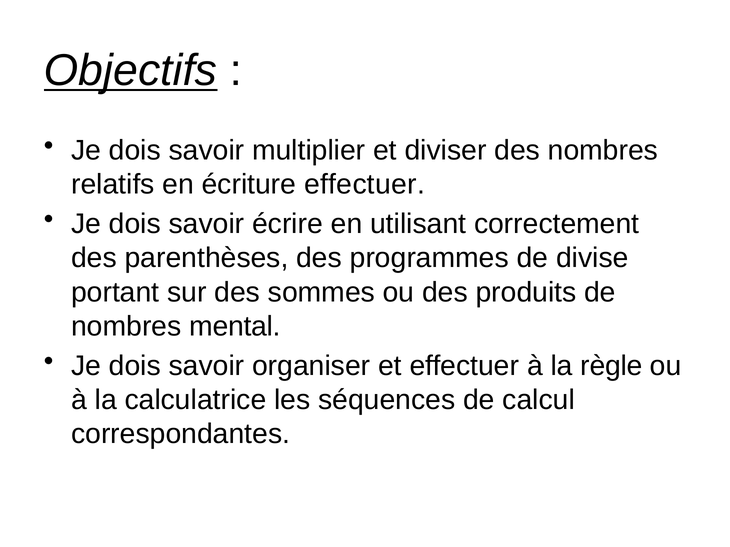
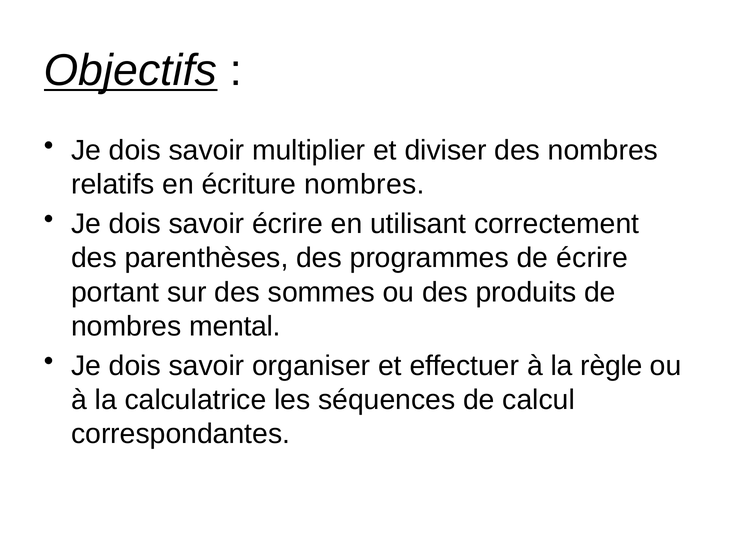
écriture effectuer: effectuer -> nombres
de divise: divise -> écrire
